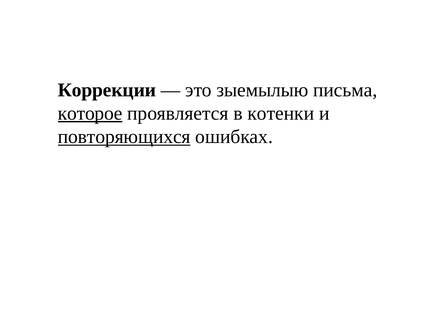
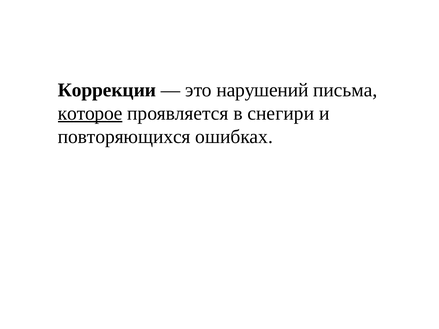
зыемылыю: зыемылыю -> нарушений
котенки: котенки -> снегири
повторяющихся underline: present -> none
